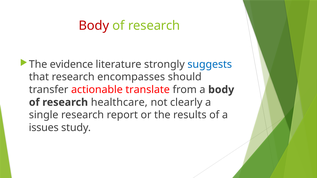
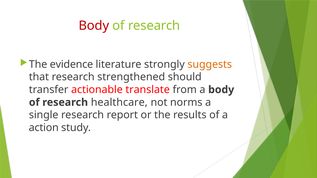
suggests colour: blue -> orange
encompasses: encompasses -> strengthened
clearly: clearly -> norms
issues: issues -> action
